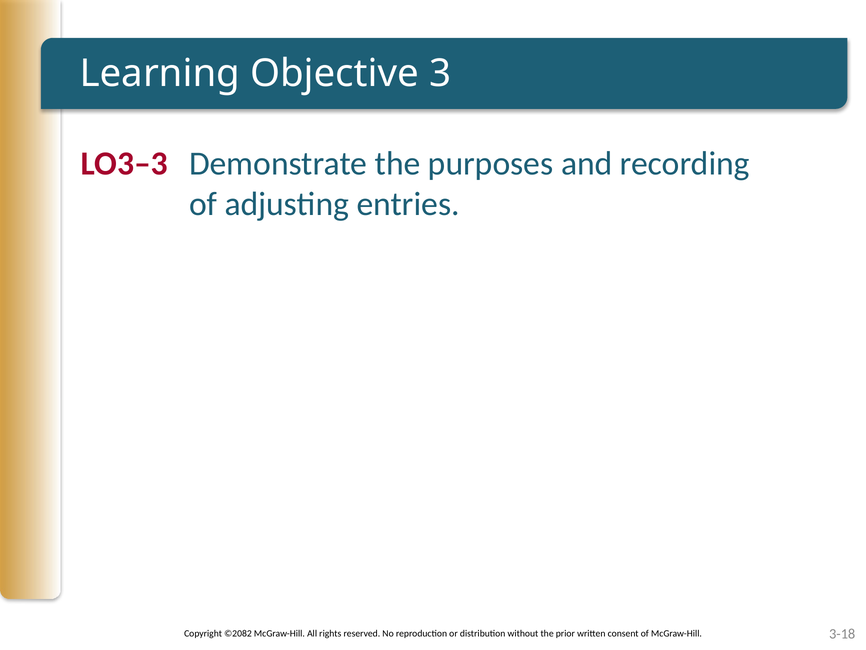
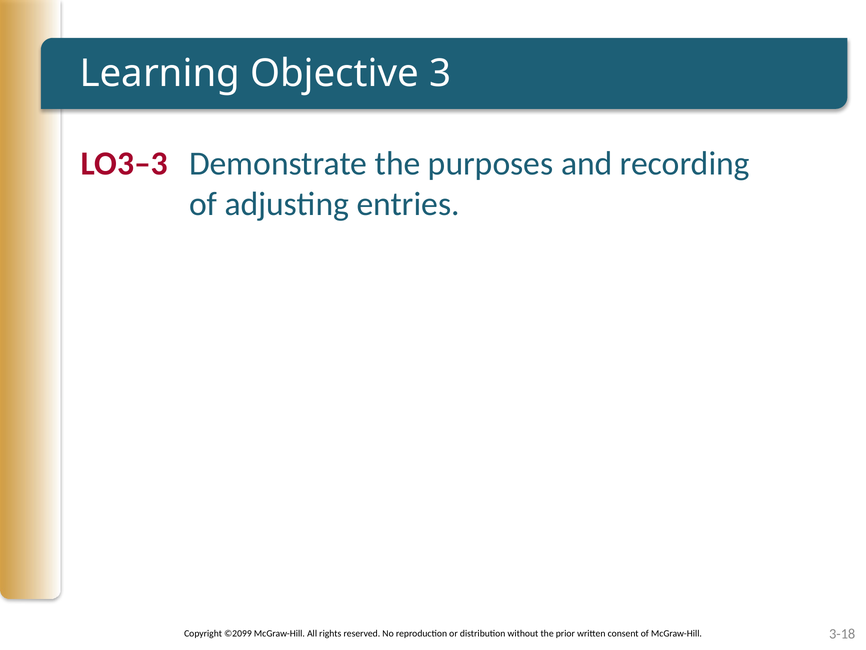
©2082: ©2082 -> ©2099
